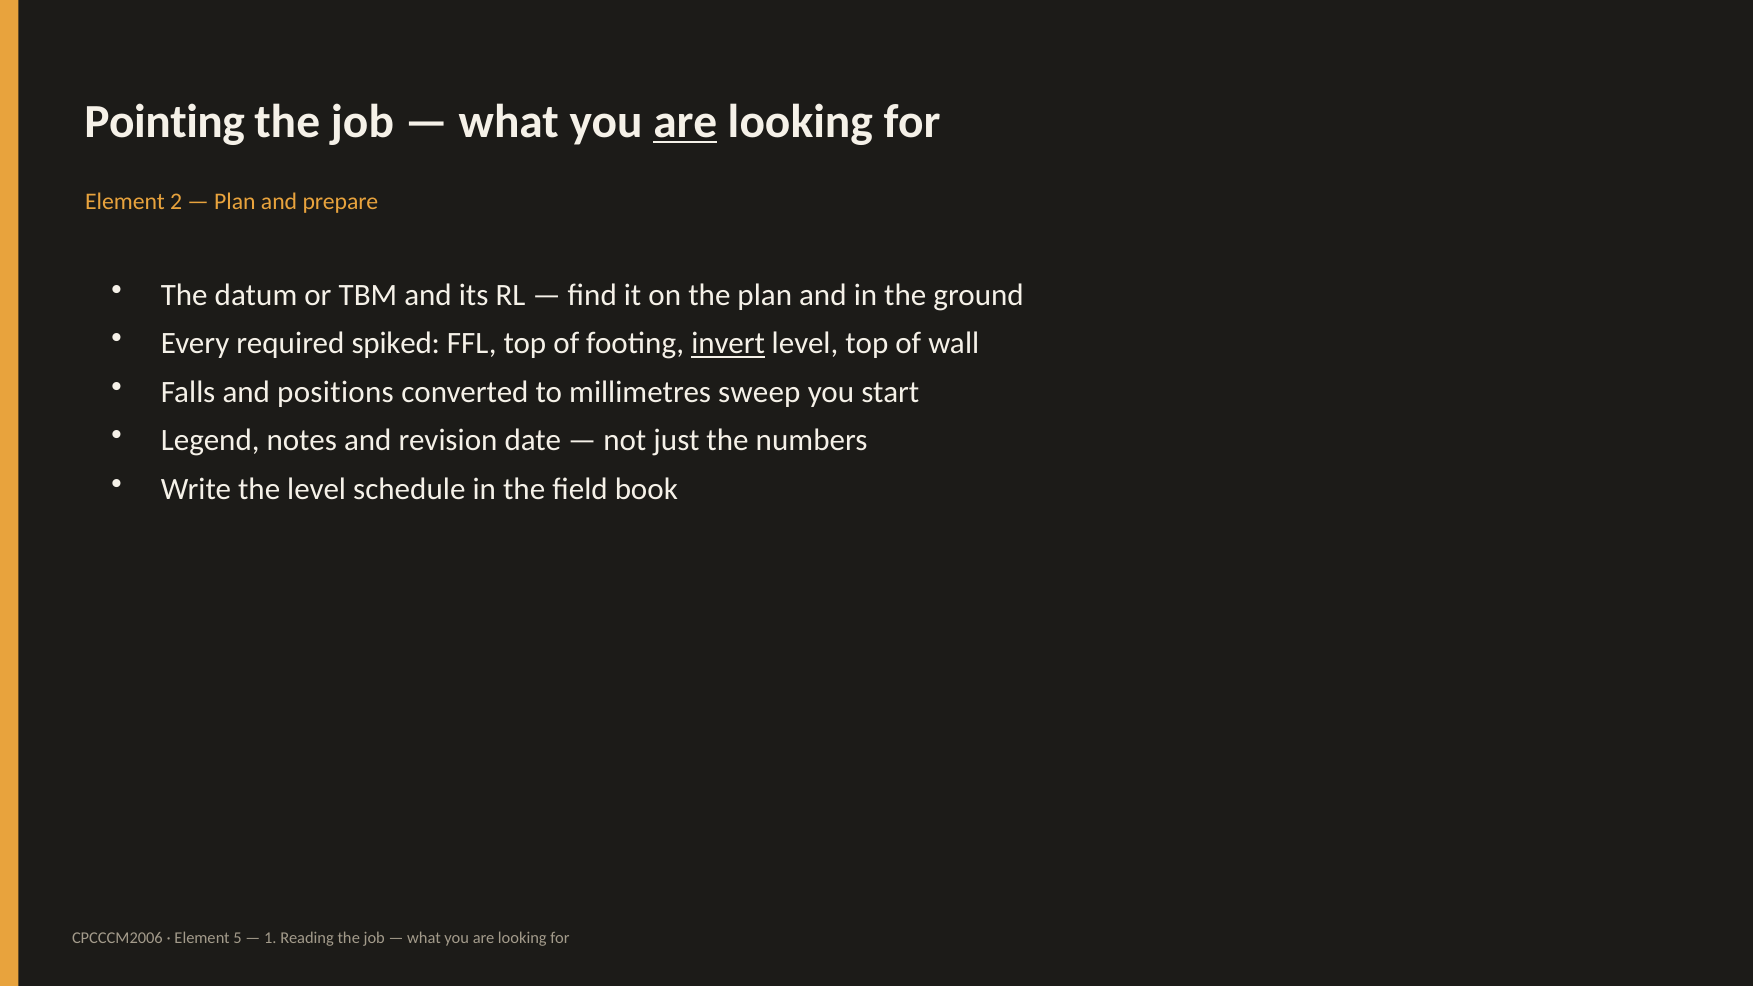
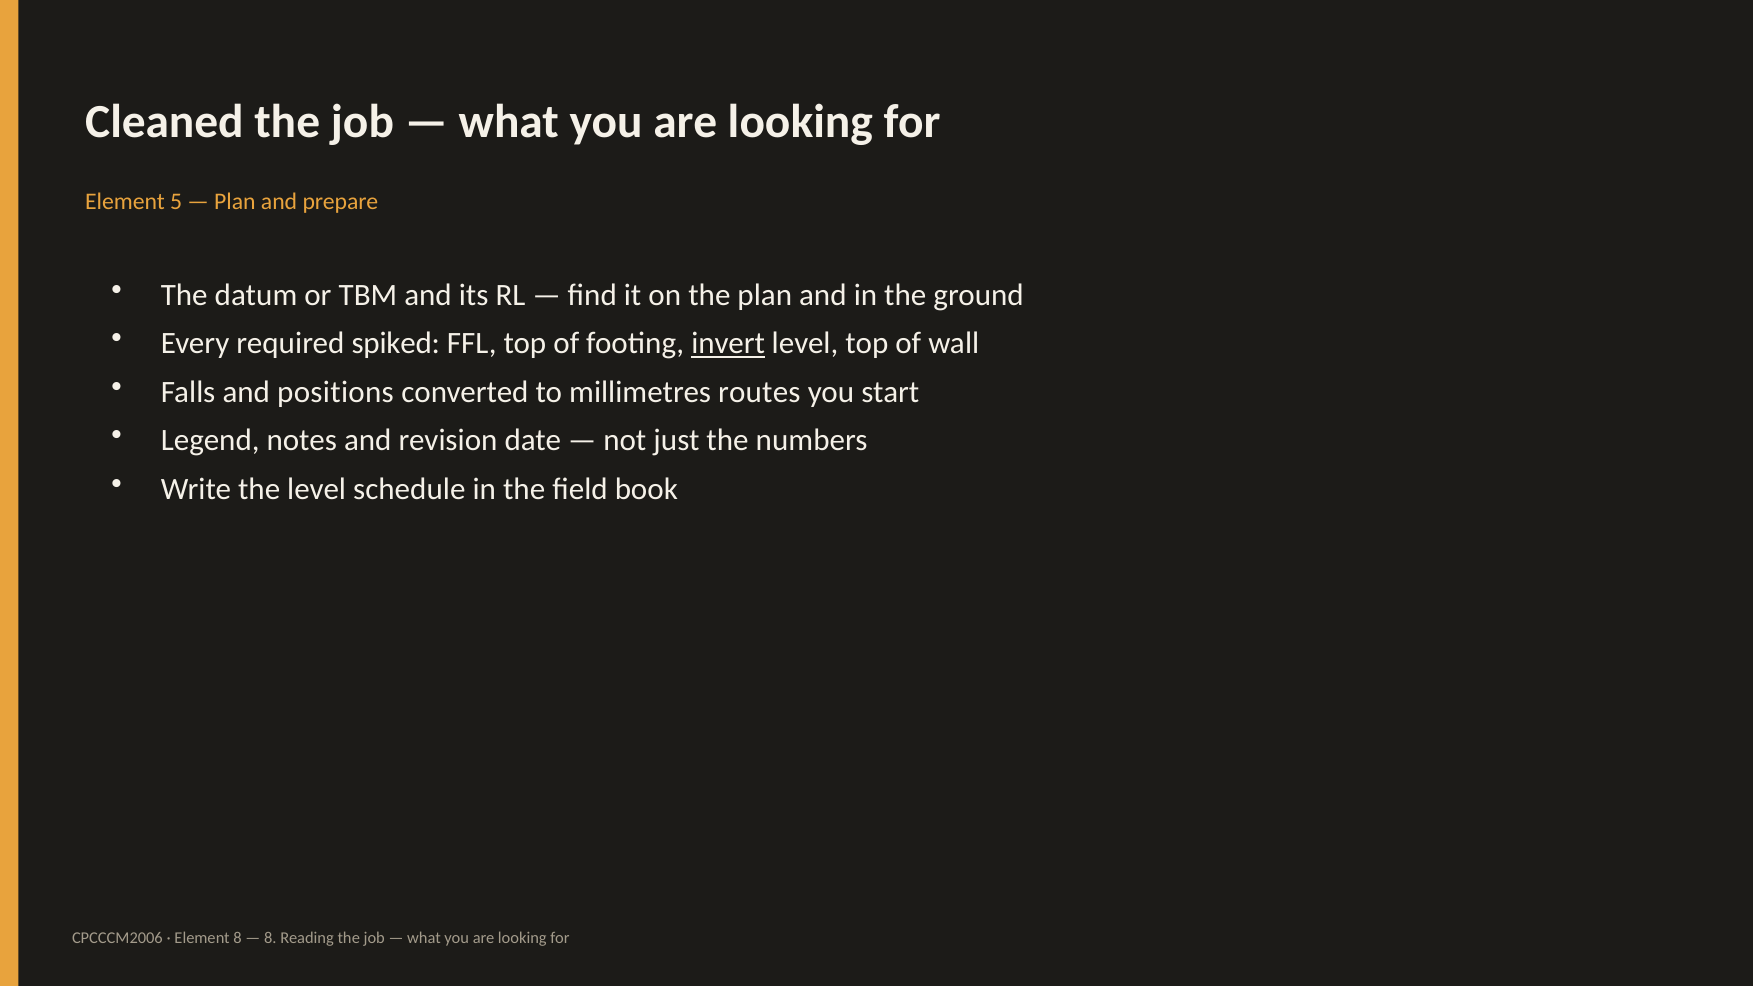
Pointing: Pointing -> Cleaned
are at (685, 122) underline: present -> none
2: 2 -> 5
sweep: sweep -> routes
Element 5: 5 -> 8
1 at (270, 938): 1 -> 8
